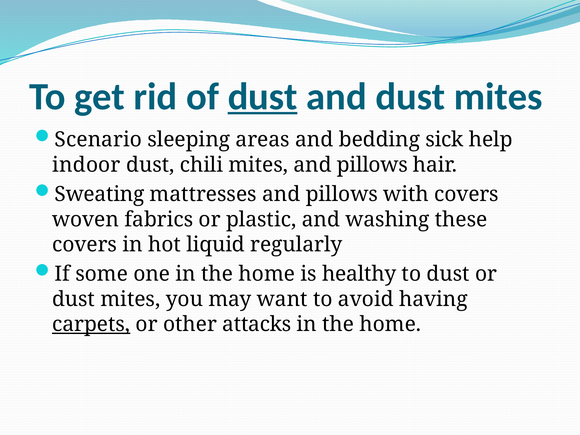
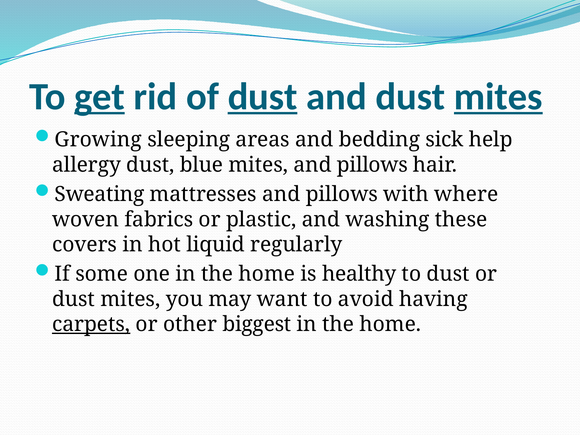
get underline: none -> present
mites at (498, 97) underline: none -> present
Scenario: Scenario -> Growing
indoor: indoor -> allergy
chili: chili -> blue
with covers: covers -> where
attacks: attacks -> biggest
